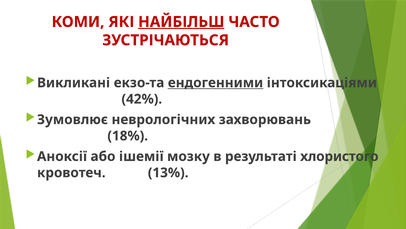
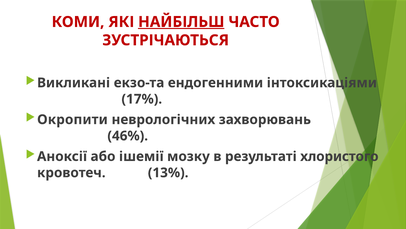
ендогенними underline: present -> none
42%: 42% -> 17%
Зумовлює: Зумовлює -> Окропити
18%: 18% -> 46%
